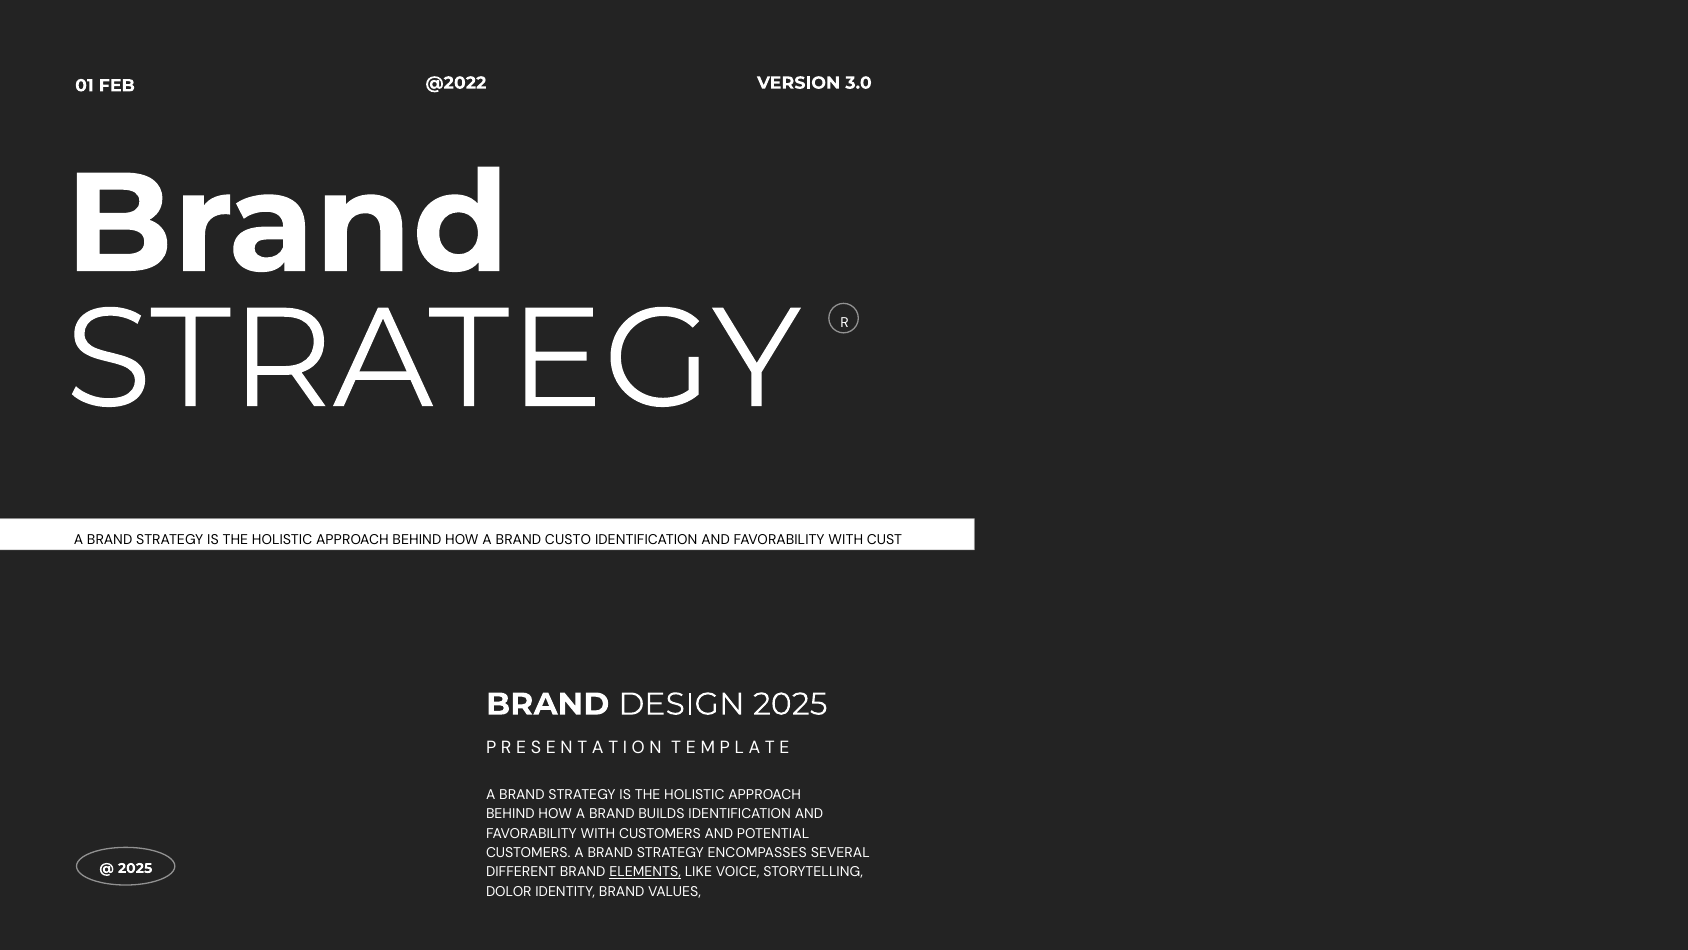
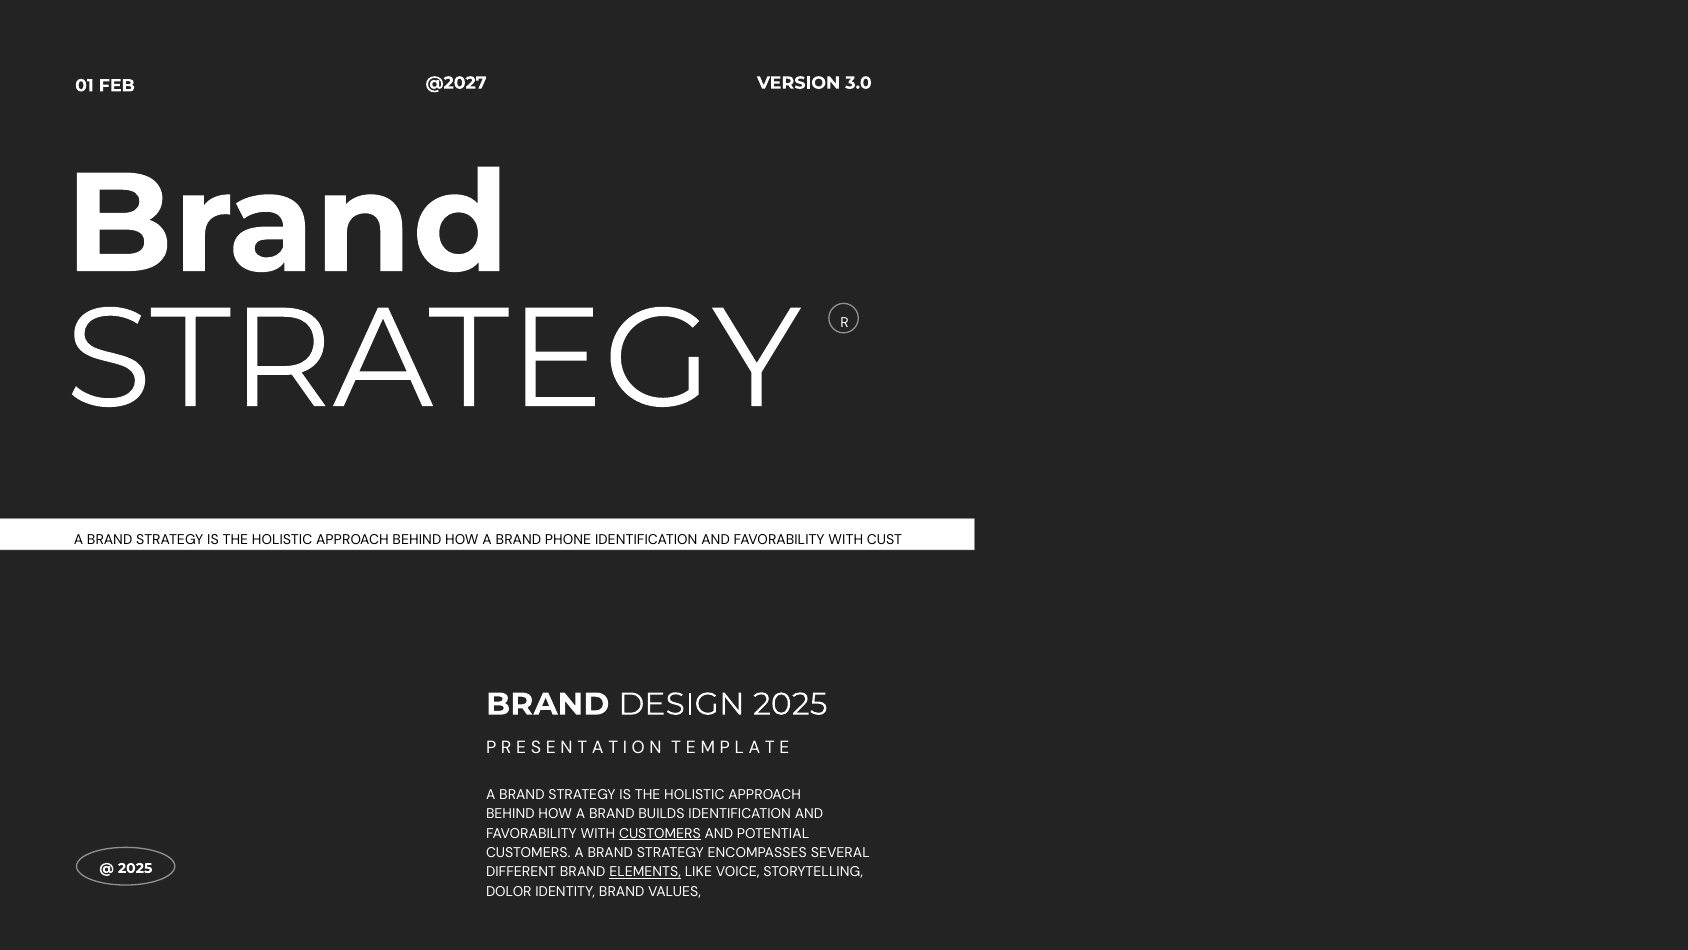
@2022: @2022 -> @2027
CUSTO: CUSTO -> PHONE
CUSTOMERS at (660, 833) underline: none -> present
